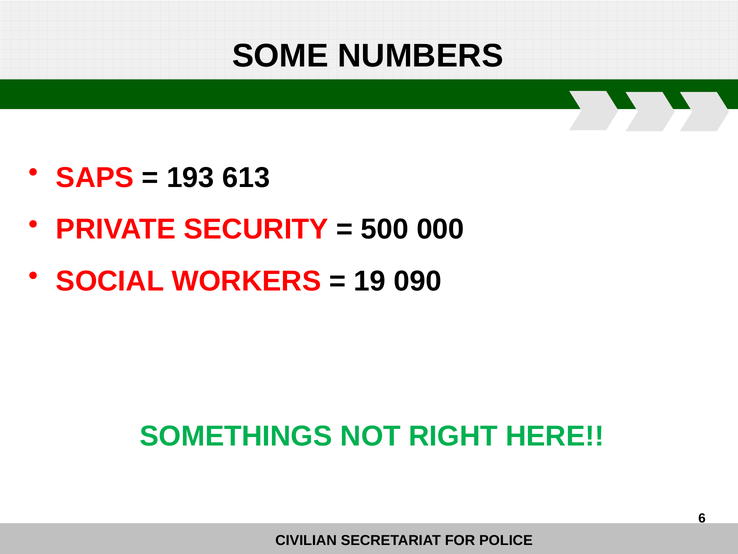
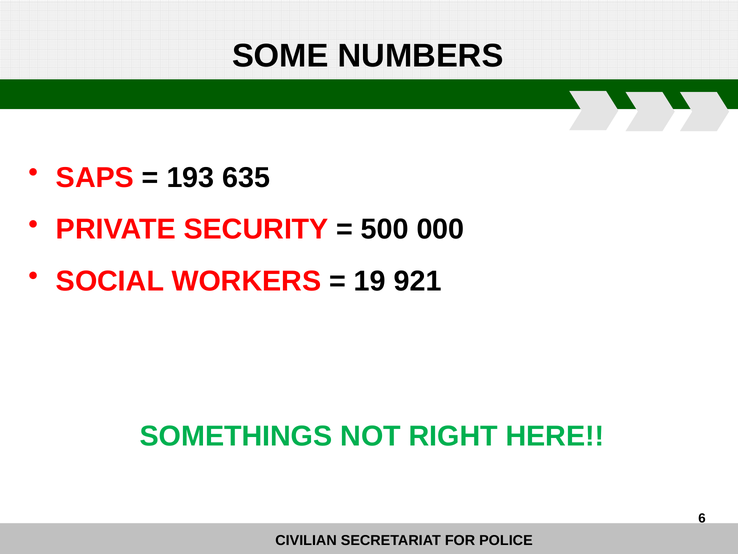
613: 613 -> 635
090: 090 -> 921
